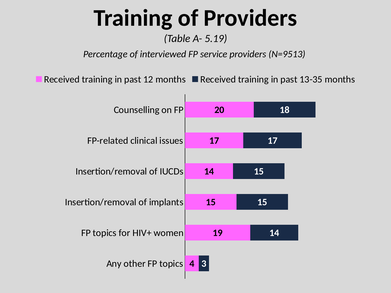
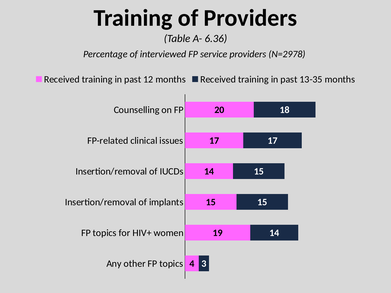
5.19: 5.19 -> 6.36
N=9513: N=9513 -> N=2978
